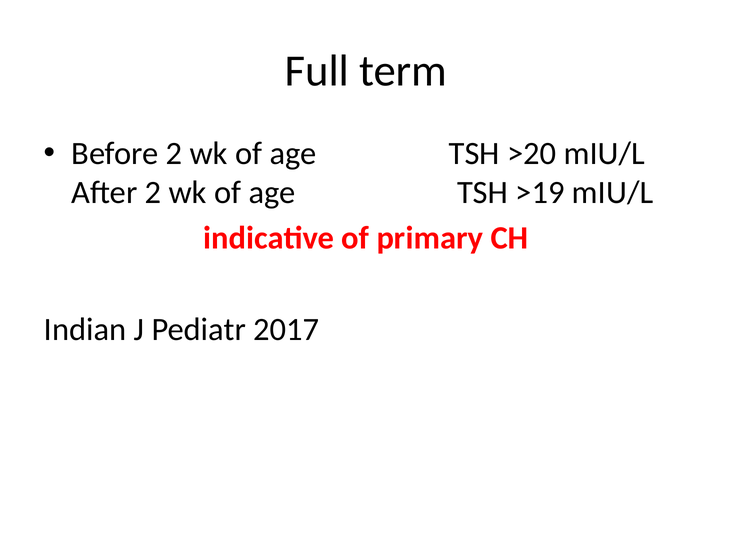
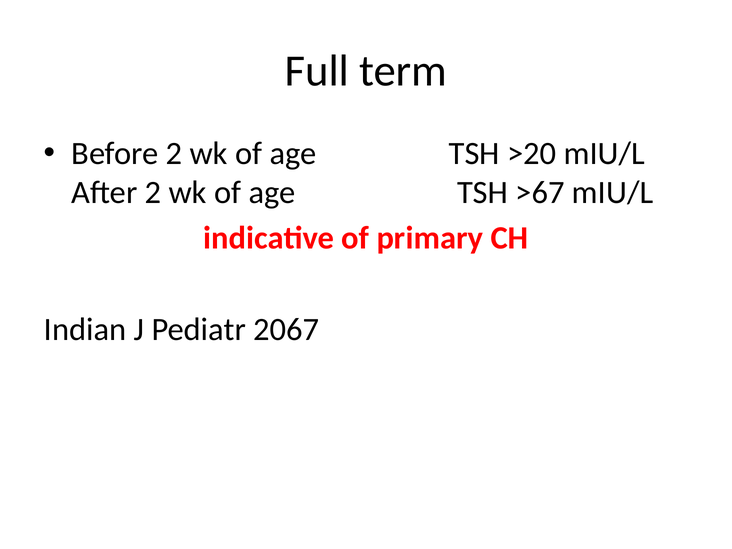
>19: >19 -> >67
2017: 2017 -> 2067
